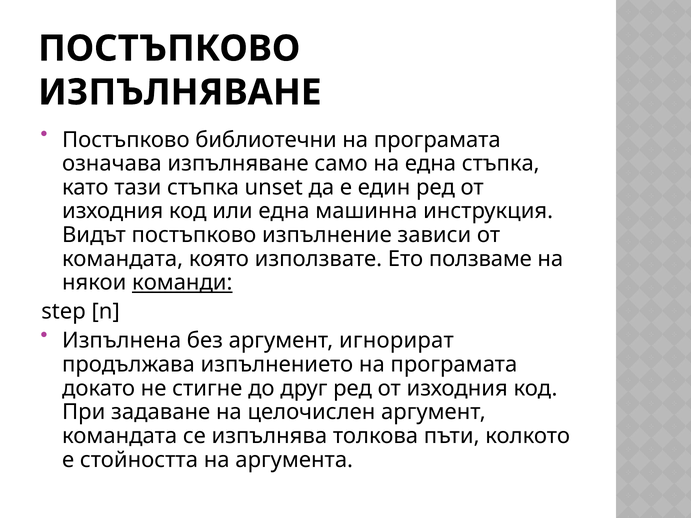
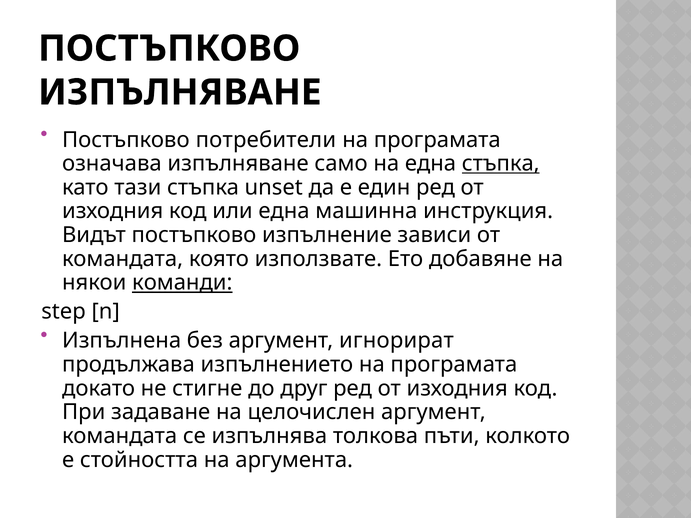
библиотечни: библиотечни -> потребители
стъпка at (501, 164) underline: none -> present
ползваме: ползваме -> добавяне
